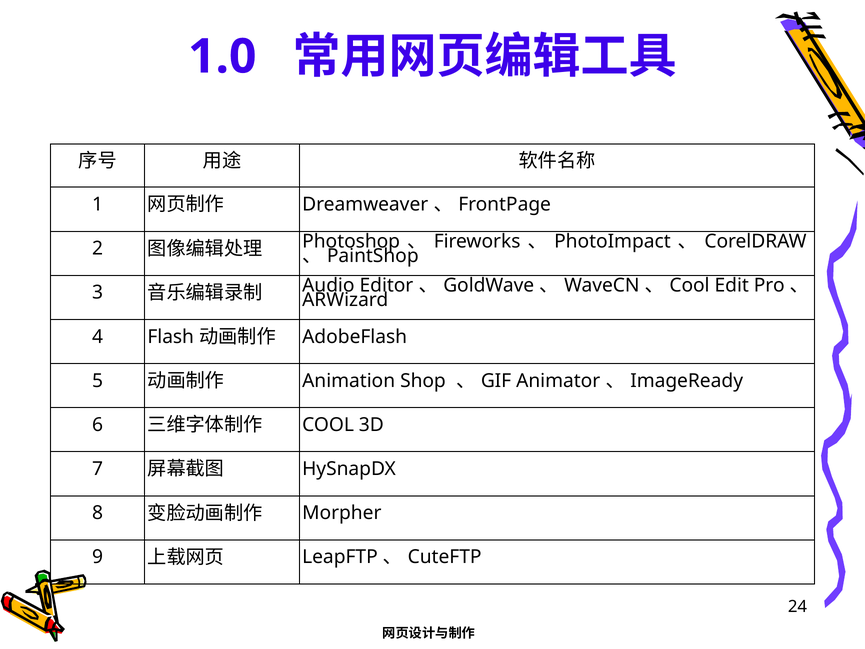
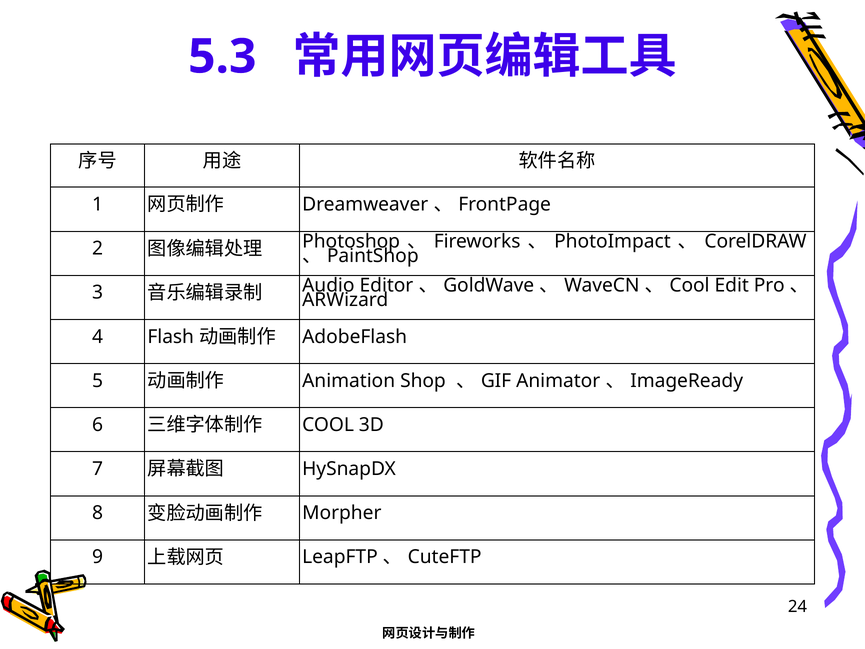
1.0: 1.0 -> 5.3
